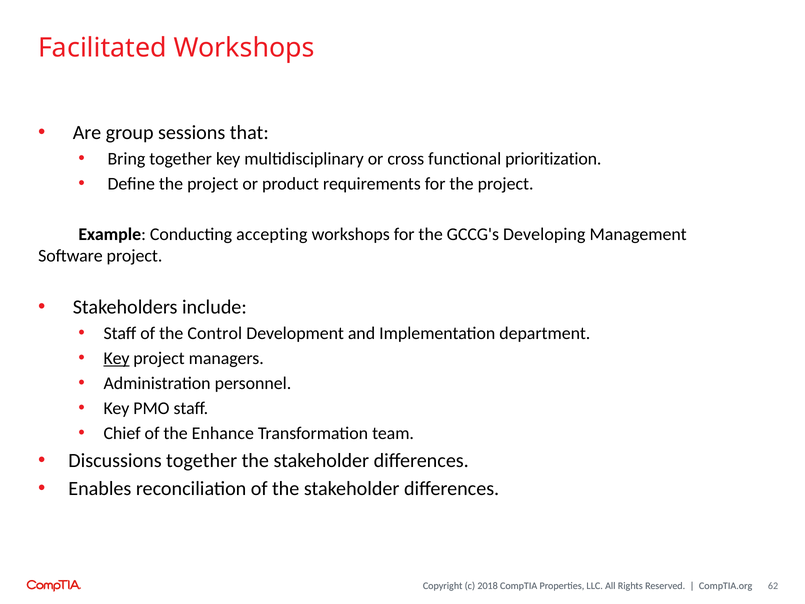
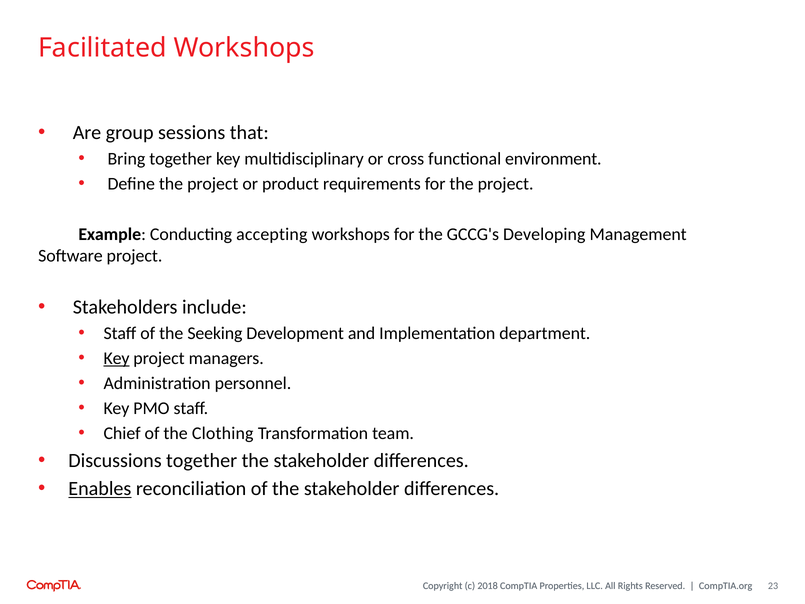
prioritization: prioritization -> environment
Control: Control -> Seeking
Enhance: Enhance -> Clothing
Enables underline: none -> present
62: 62 -> 23
